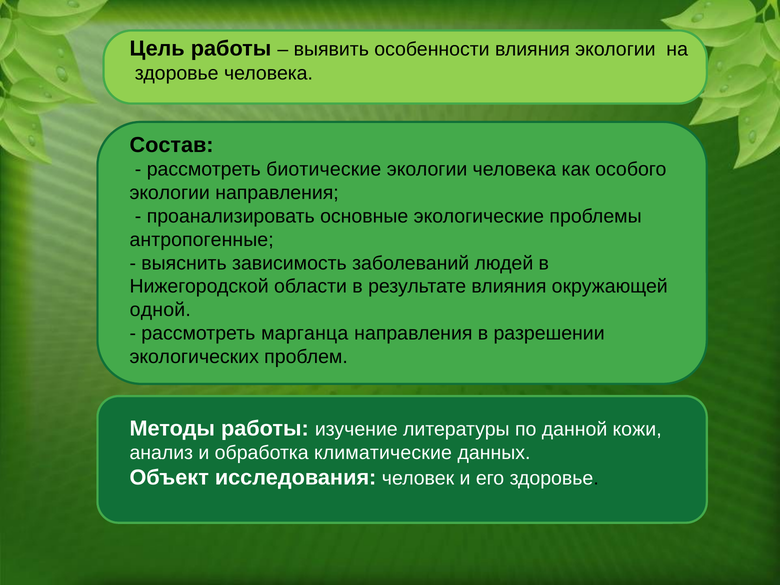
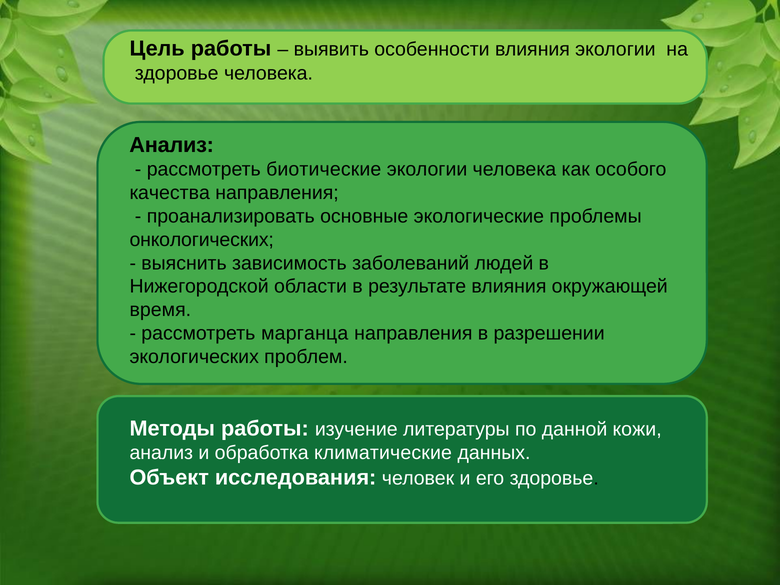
Состав at (172, 145): Состав -> Анализ
экологии at (170, 193): экологии -> качества
антропогенные: антропогенные -> онкологических
одной: одной -> время
